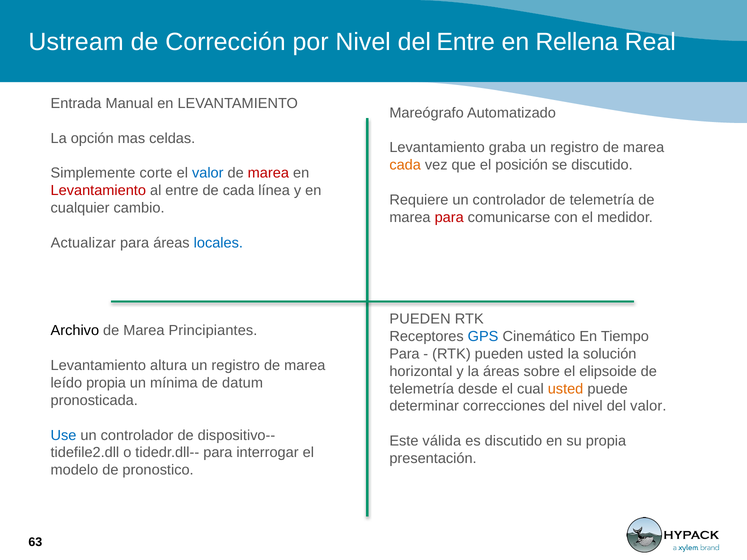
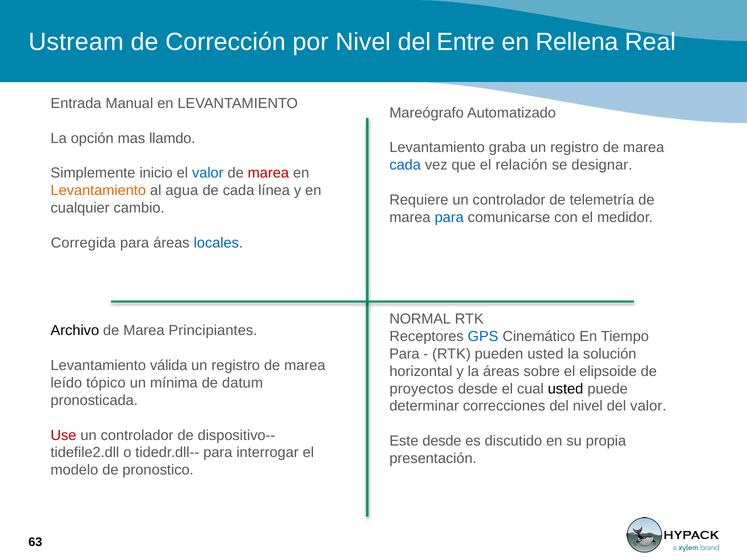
celdas: celdas -> llamdo
cada at (405, 165) colour: orange -> blue
posición: posición -> relación
se discutido: discutido -> designar
corte: corte -> inicio
Levantamiento at (98, 191) colour: red -> orange
al entre: entre -> agua
para at (449, 218) colour: red -> blue
Actualizar: Actualizar -> Corregida
PUEDEN at (420, 319): PUEDEN -> NORMAL
altura: altura -> válida
leído propia: propia -> tópico
telemetría at (422, 389): telemetría -> proyectos
usted at (566, 389) colour: orange -> black
Use colour: blue -> red
Este válida: válida -> desde
